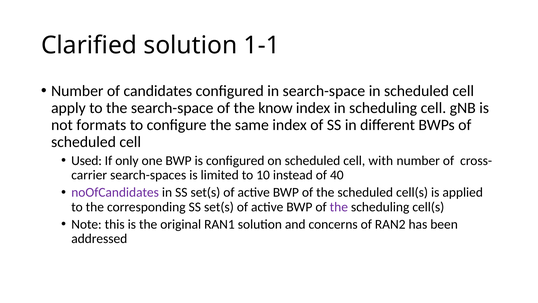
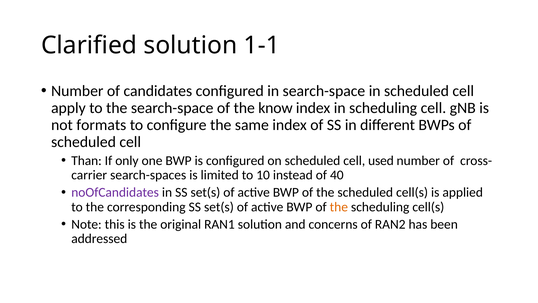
Used: Used -> Than
with: with -> used
the at (339, 207) colour: purple -> orange
